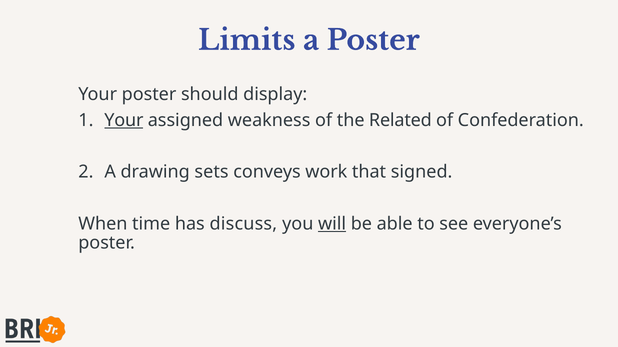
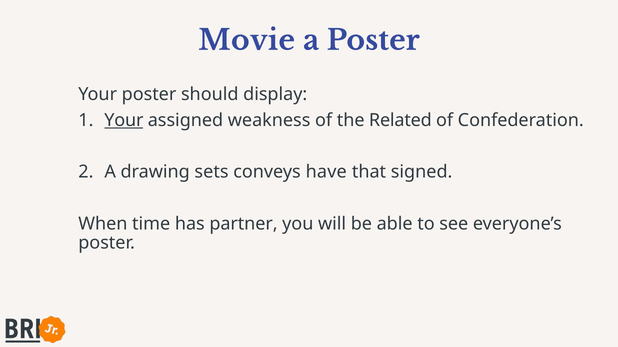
Limits: Limits -> Movie
work: work -> have
discuss: discuss -> partner
will underline: present -> none
